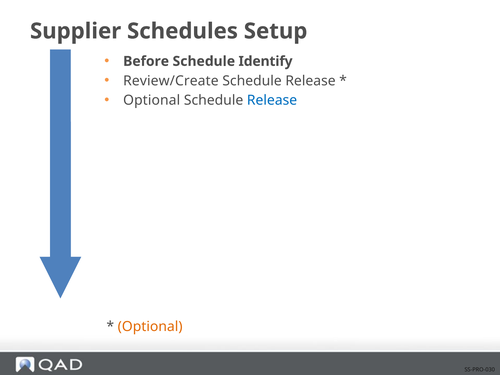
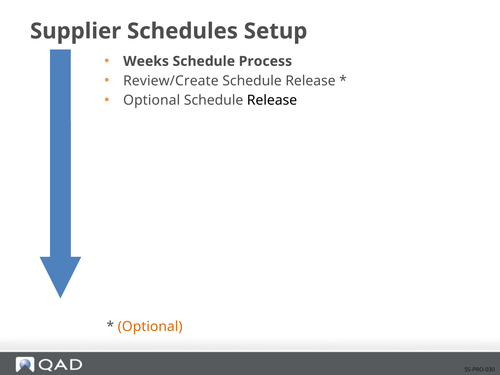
Before: Before -> Weeks
Identify: Identify -> Process
Release at (272, 100) colour: blue -> black
